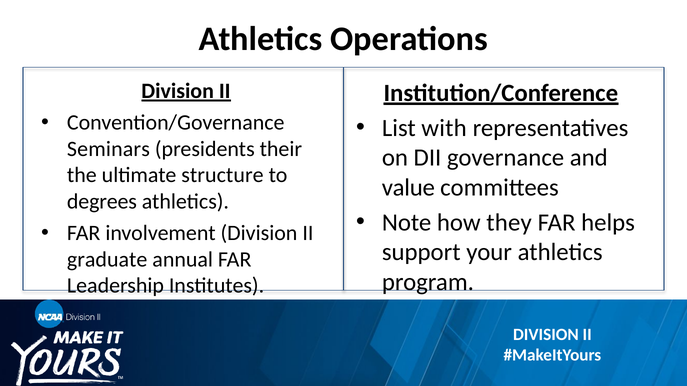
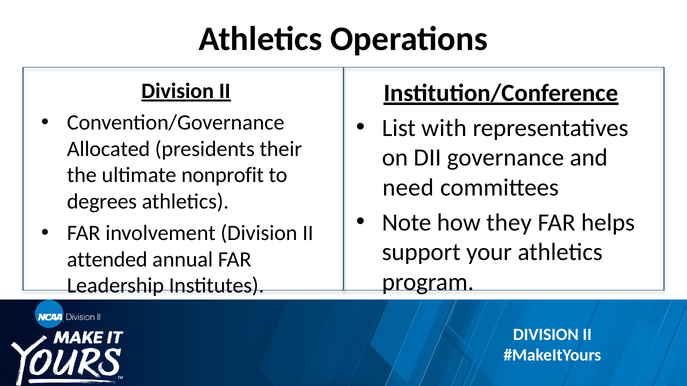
Seminars: Seminars -> Allocated
structure: structure -> nonprofit
value: value -> need
graduate: graduate -> attended
